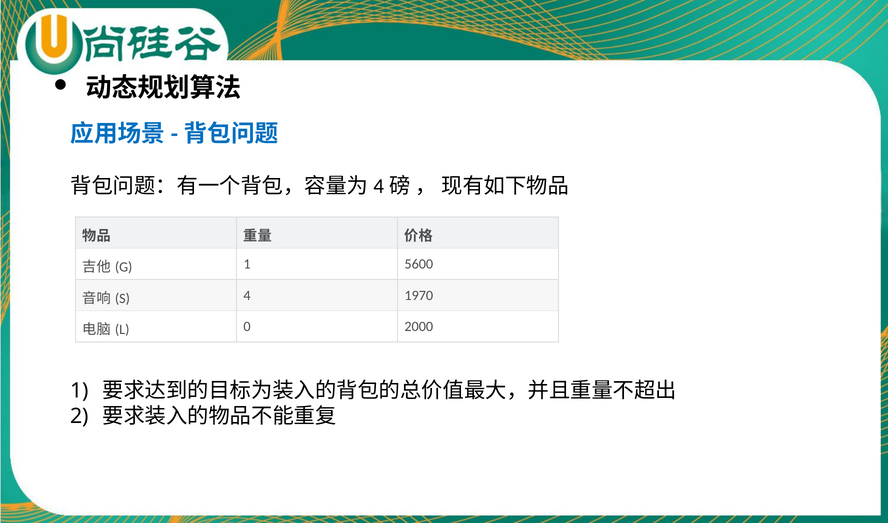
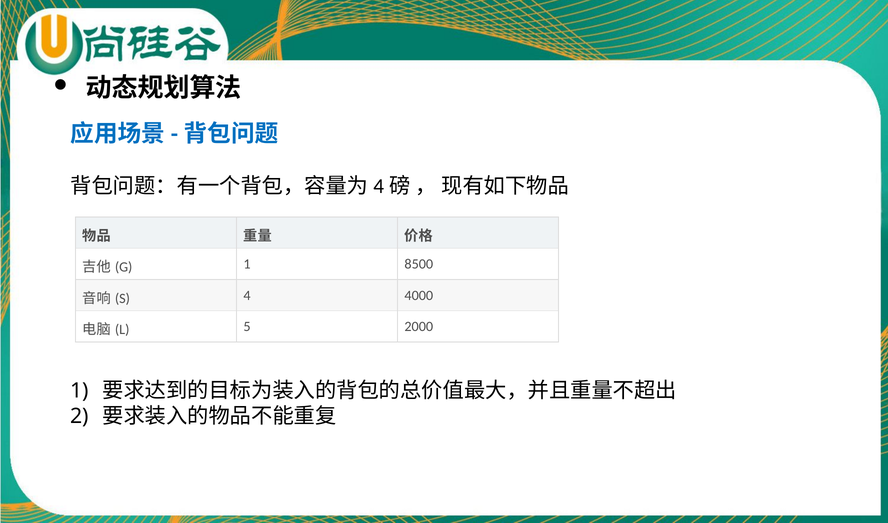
5600: 5600 -> 8500
1970: 1970 -> 4000
0: 0 -> 5
